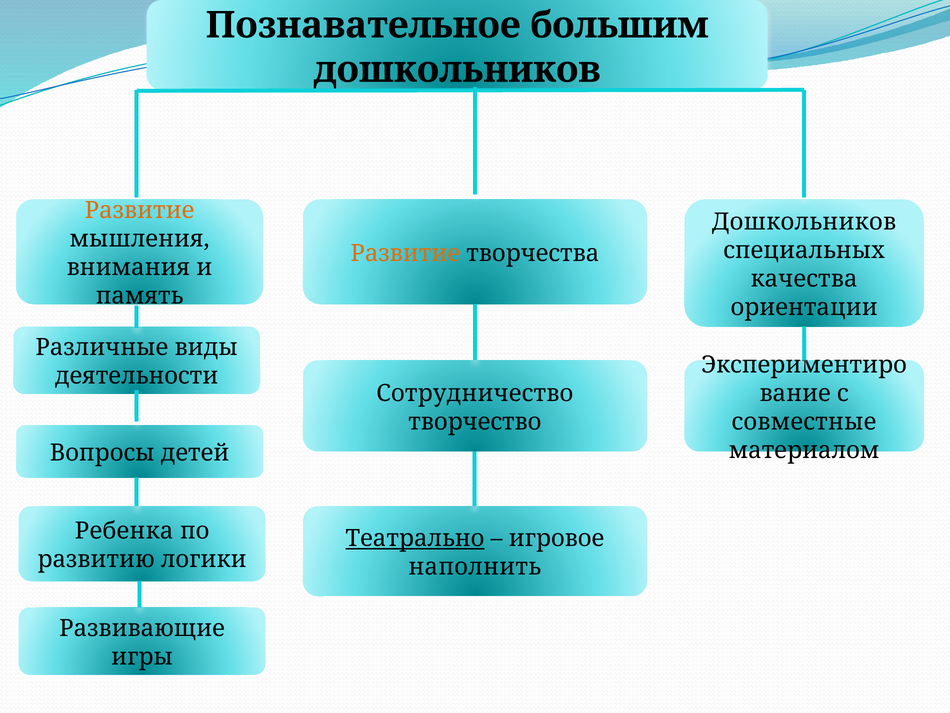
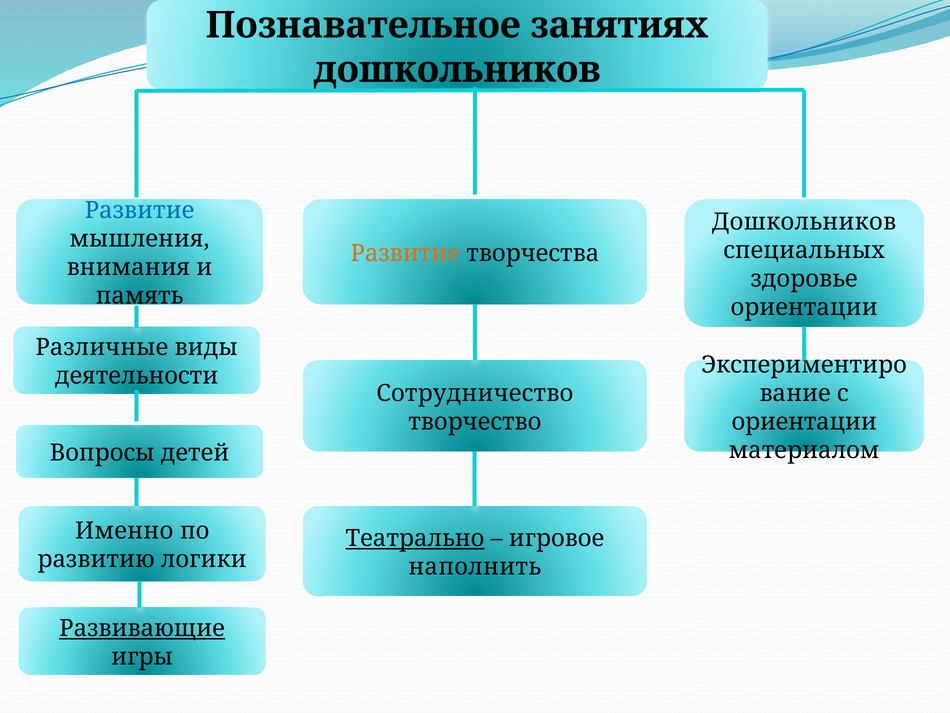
большим: большим -> занятиях
Развитие at (140, 210) colour: orange -> blue
качества: качества -> здоровье
совместные at (804, 421): совместные -> ориентации
Ребенка: Ребенка -> Именно
Развивающие underline: none -> present
